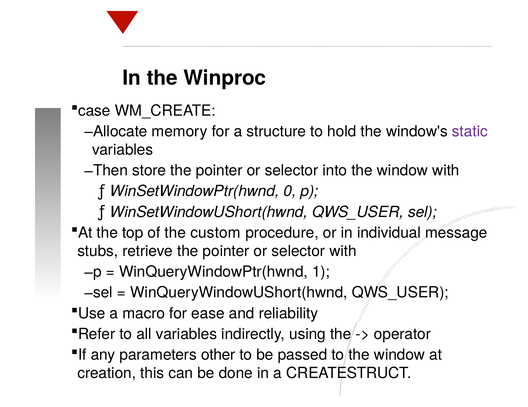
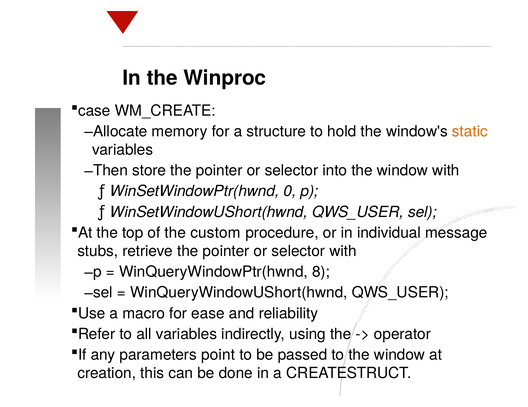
static colour: purple -> orange
1: 1 -> 8
other: other -> point
